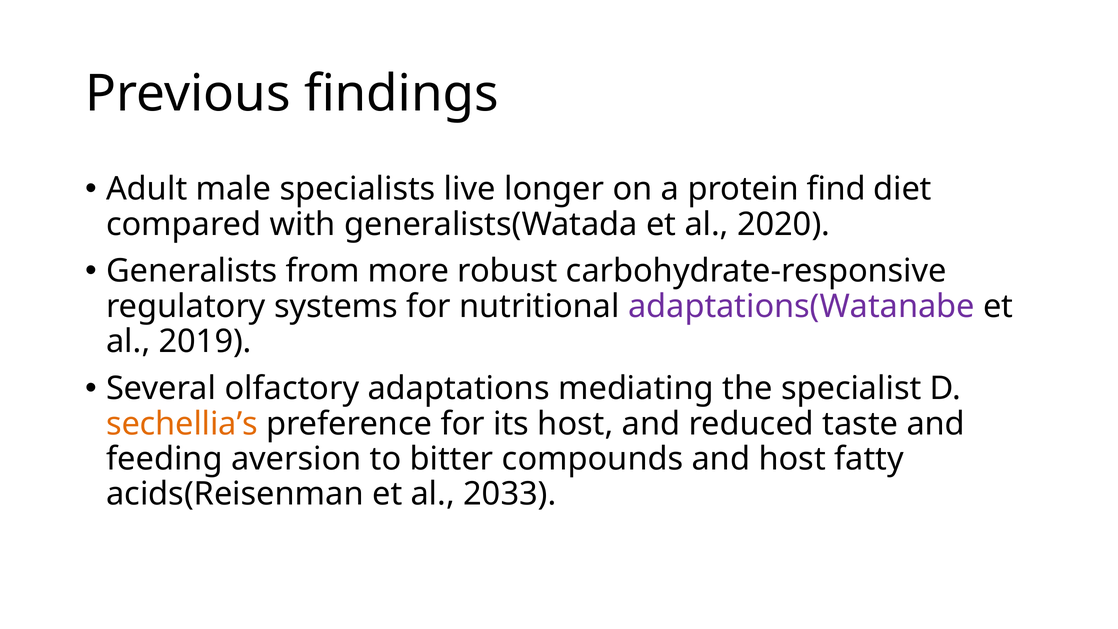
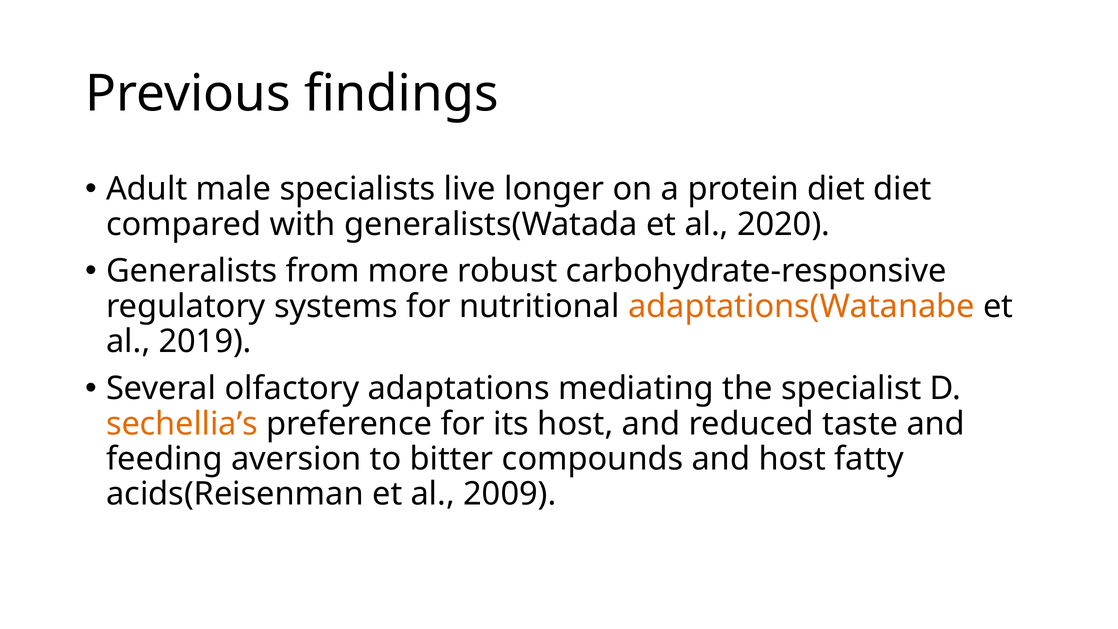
protein find: find -> diet
adaptations(Watanabe colour: purple -> orange
2033: 2033 -> 2009
